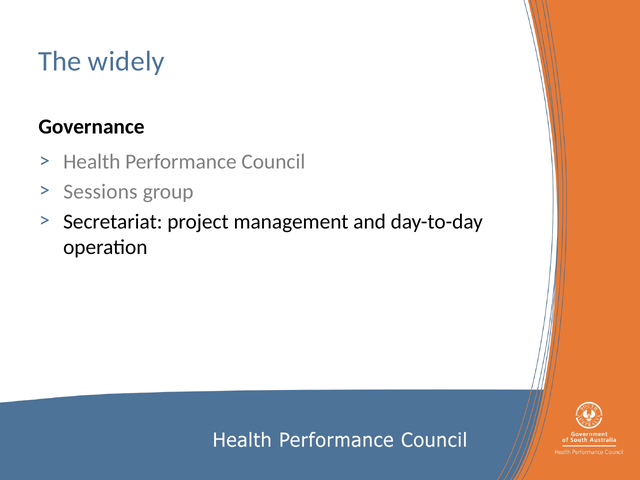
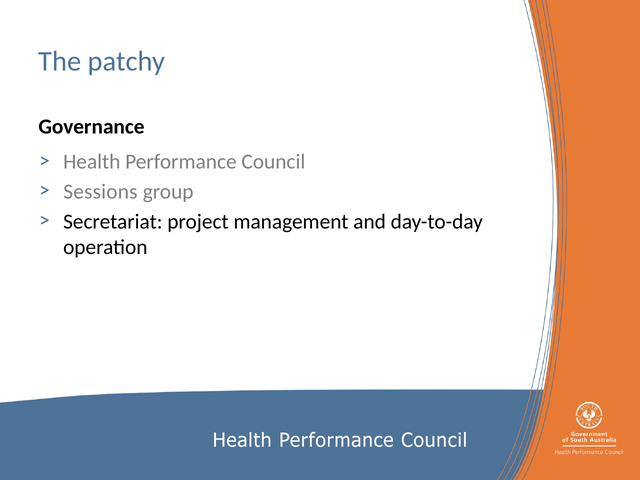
widely: widely -> patchy
